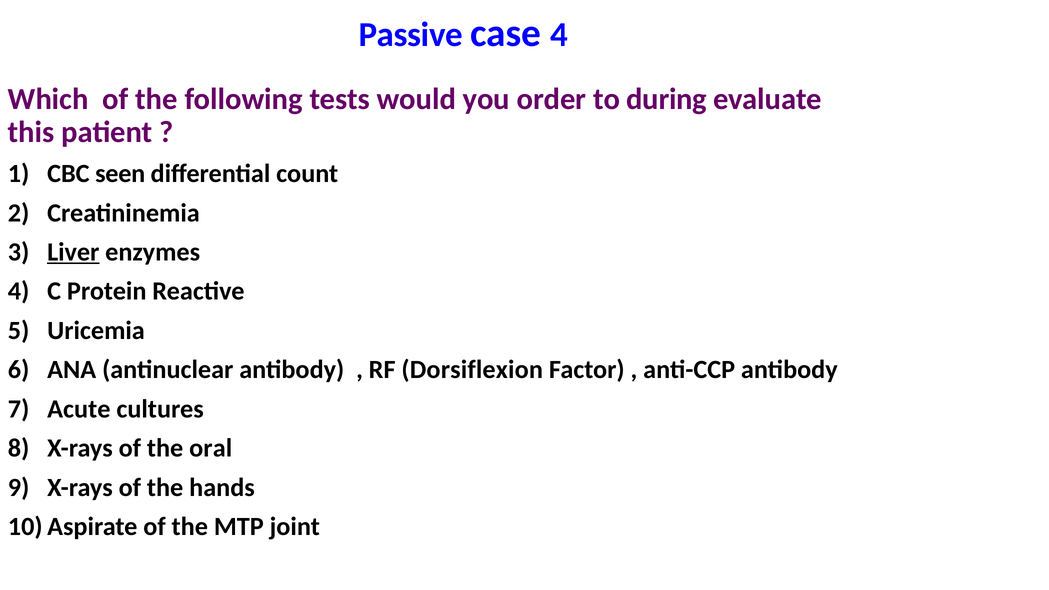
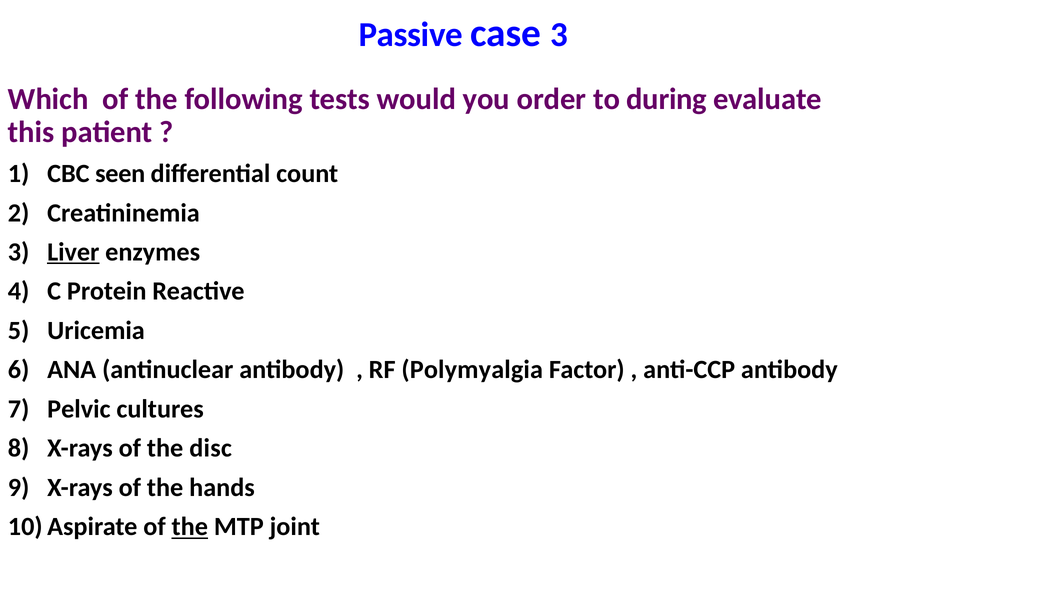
case 4: 4 -> 3
Dorsiflexion: Dorsiflexion -> Polymyalgia
Acute: Acute -> Pelvic
oral: oral -> disc
the at (190, 527) underline: none -> present
